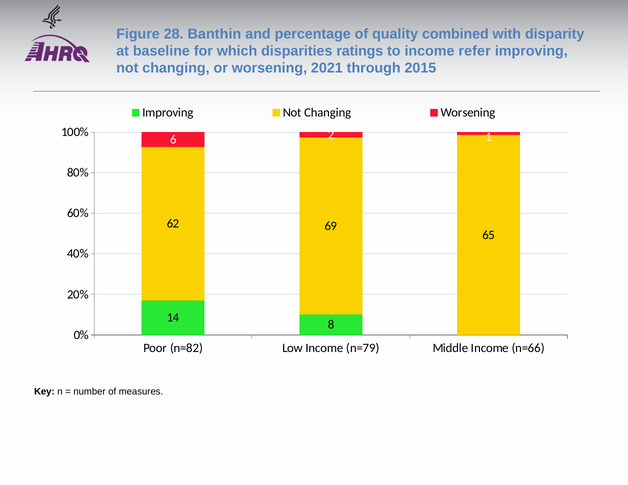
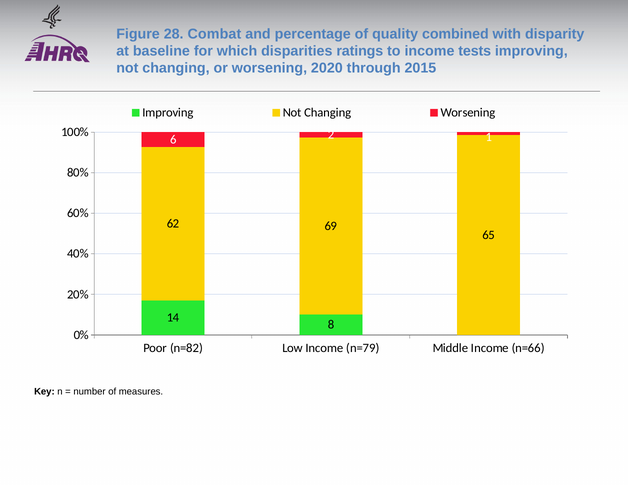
Banthin: Banthin -> Combat
refer: refer -> tests
2021: 2021 -> 2020
